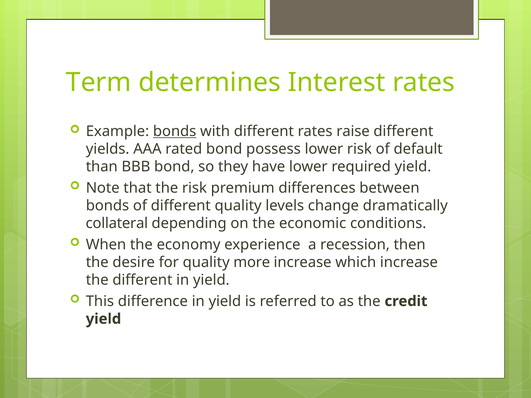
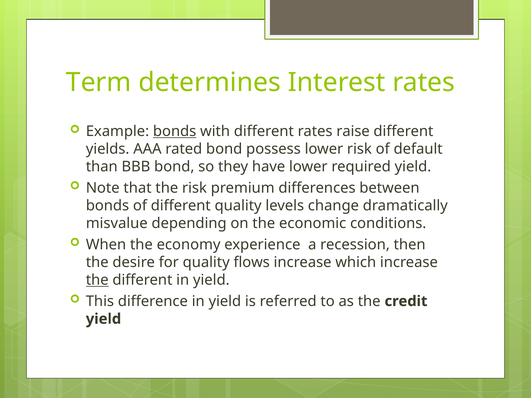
collateral: collateral -> misvalue
more: more -> flows
the at (97, 280) underline: none -> present
